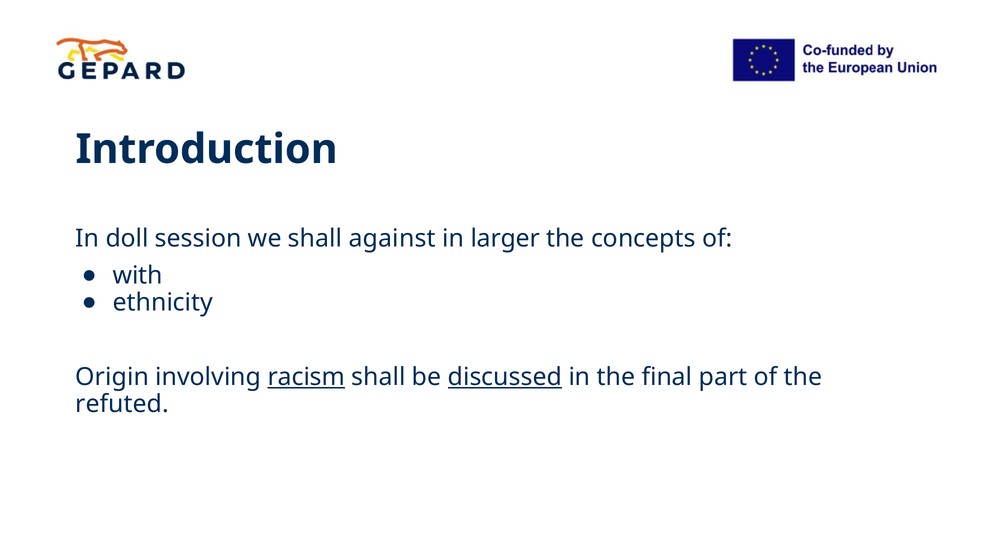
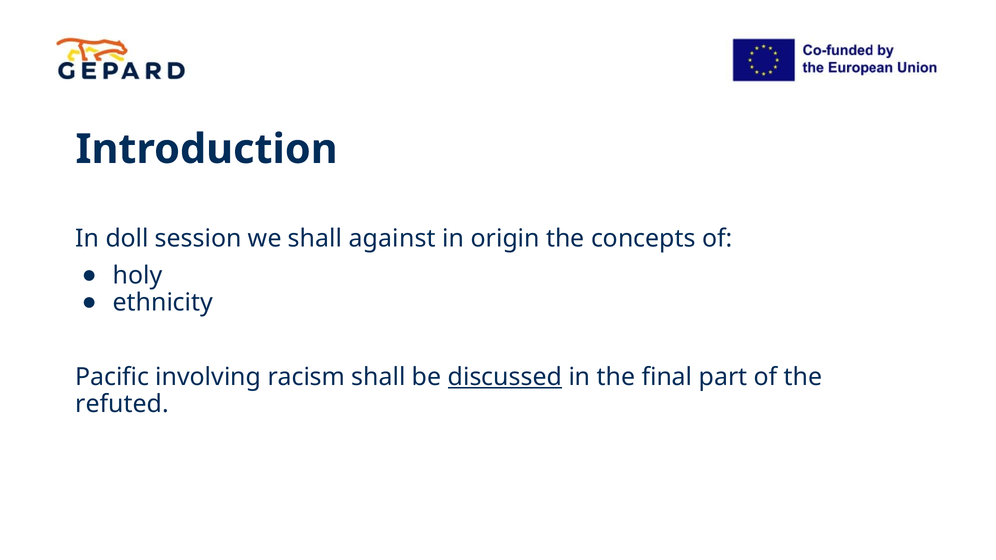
larger: larger -> origin
with: with -> holy
Origin: Origin -> Pacific
racism underline: present -> none
